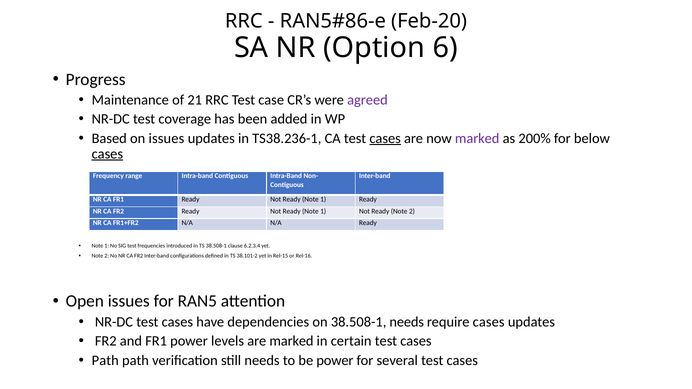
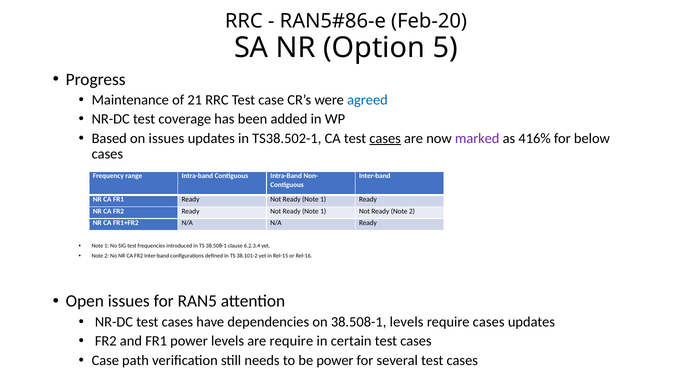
6: 6 -> 5
agreed colour: purple -> blue
TS38.236-1: TS38.236-1 -> TS38.502-1
200%: 200% -> 416%
cases at (107, 154) underline: present -> none
38.508-1 needs: needs -> levels
are marked: marked -> require
Path at (105, 361): Path -> Case
